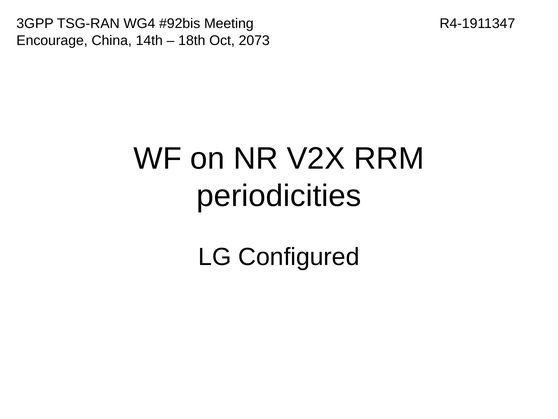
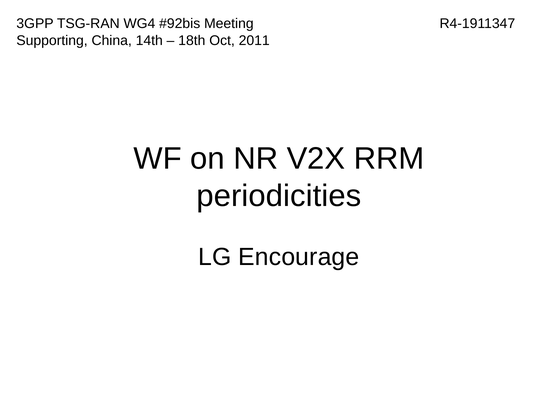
Encourage: Encourage -> Supporting
2073: 2073 -> 2011
Configured: Configured -> Encourage
